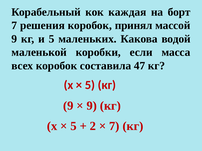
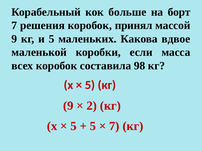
каждая: каждая -> больше
водой: водой -> вдвое
47: 47 -> 98
9 at (92, 106): 9 -> 2
2 at (93, 127): 2 -> 5
